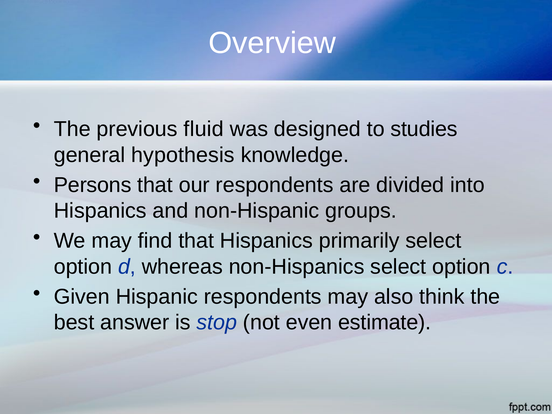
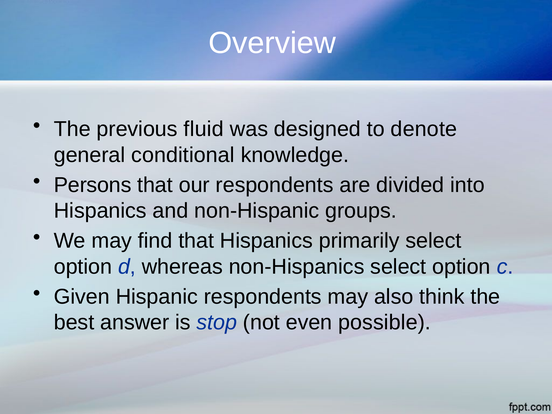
studies: studies -> denote
hypothesis: hypothesis -> conditional
estimate: estimate -> possible
